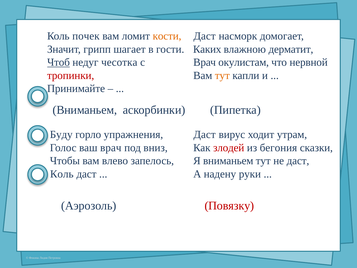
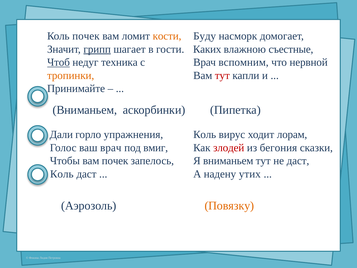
Даст at (205, 36): Даст -> Буду
грипп underline: none -> present
дерматит: дерматит -> съестные
чесотка: чесотка -> техника
окулистам: окулистам -> вспомним
тропинки colour: red -> orange
тут at (222, 75) colour: orange -> red
Буду: Буду -> Дали
Даст at (205, 135): Даст -> Коль
утрам: утрам -> лорам
вниз: вниз -> вмиг
вам влево: влево -> почек
руки: руки -> утих
Повязку colour: red -> orange
